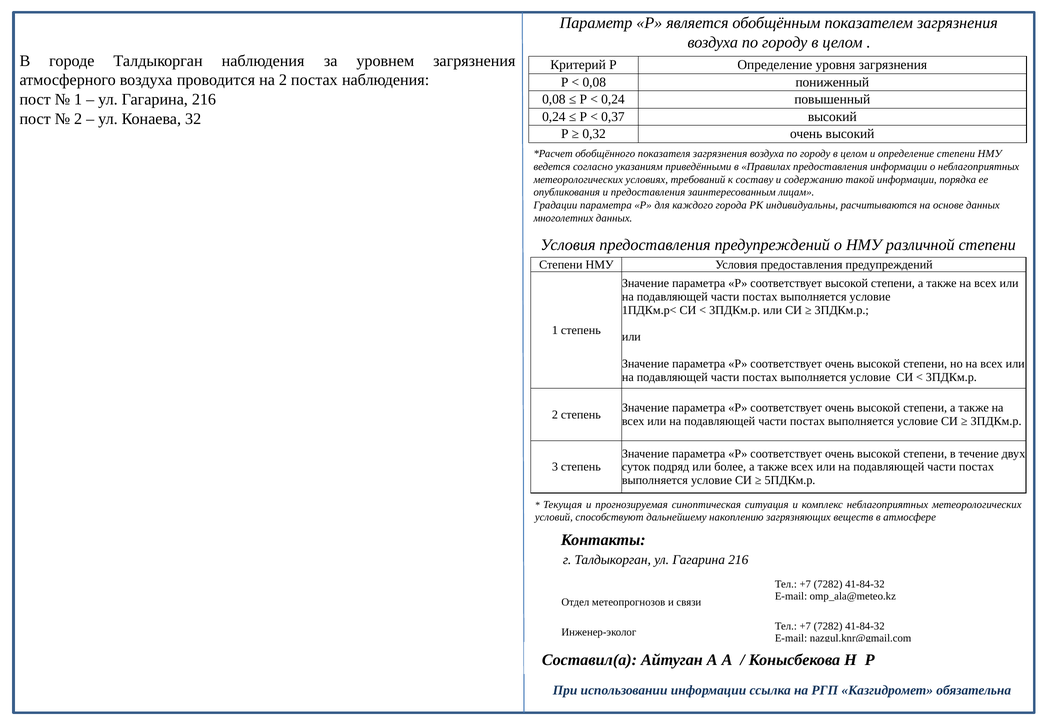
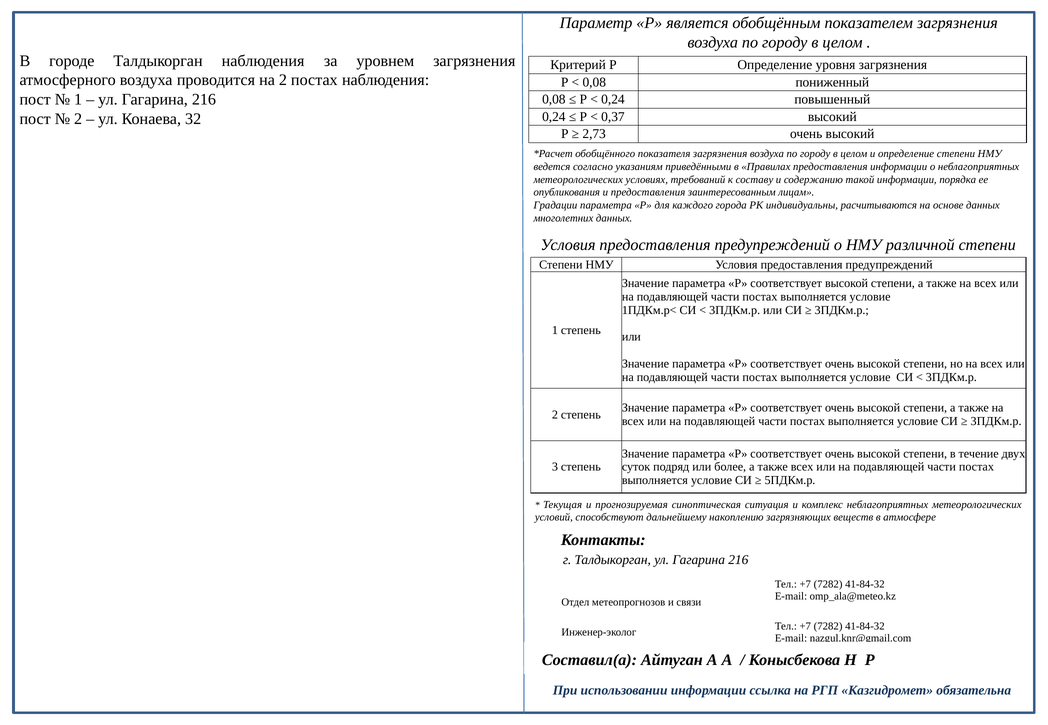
0,32: 0,32 -> 2,73
